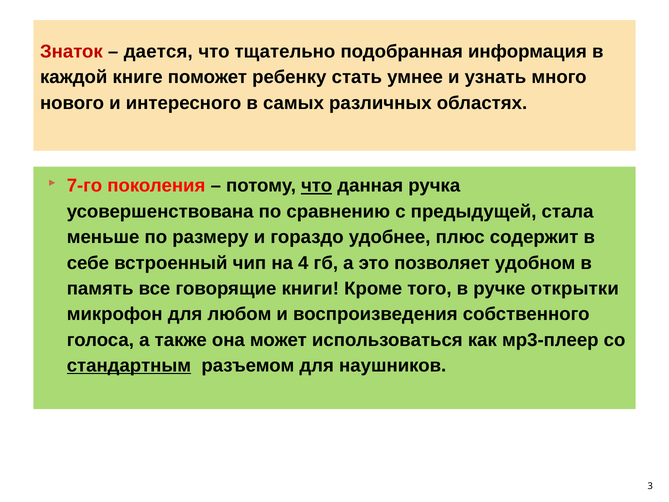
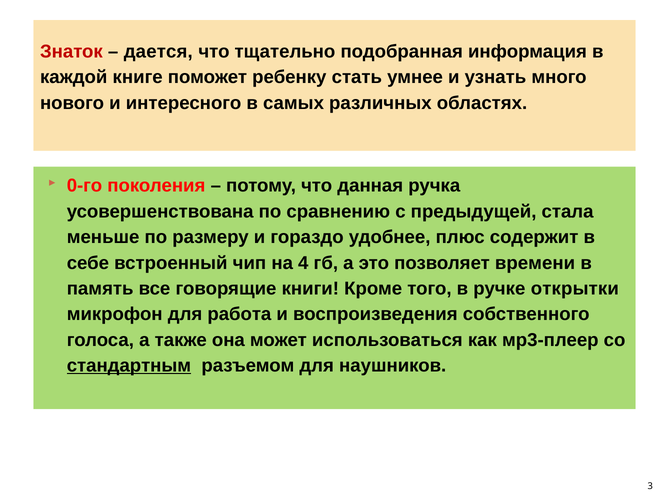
7-го: 7-го -> 0-го
что at (317, 186) underline: present -> none
удобном: удобном -> времени
любом: любом -> работа
